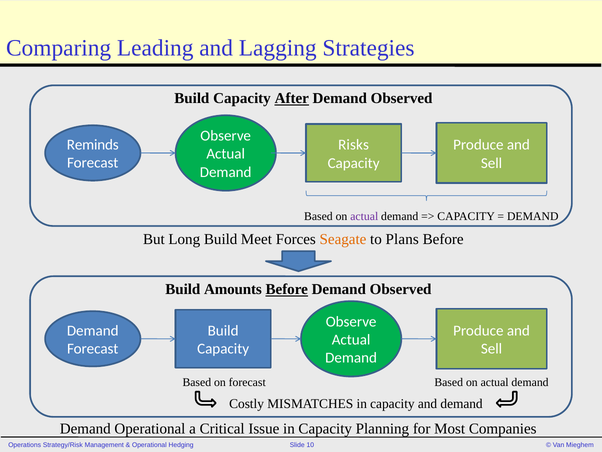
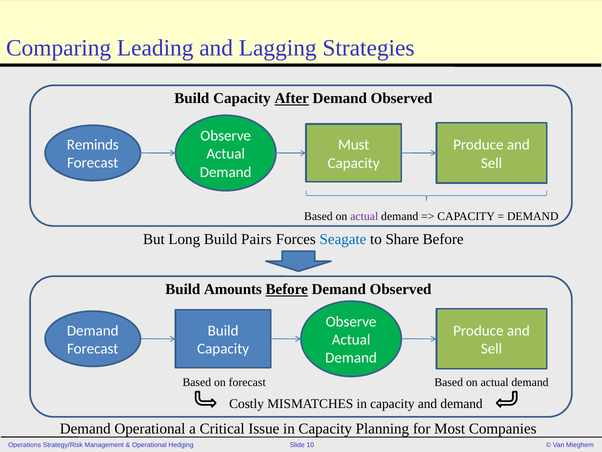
Risks: Risks -> Must
Meet: Meet -> Pairs
Seagate colour: orange -> blue
Plans: Plans -> Share
